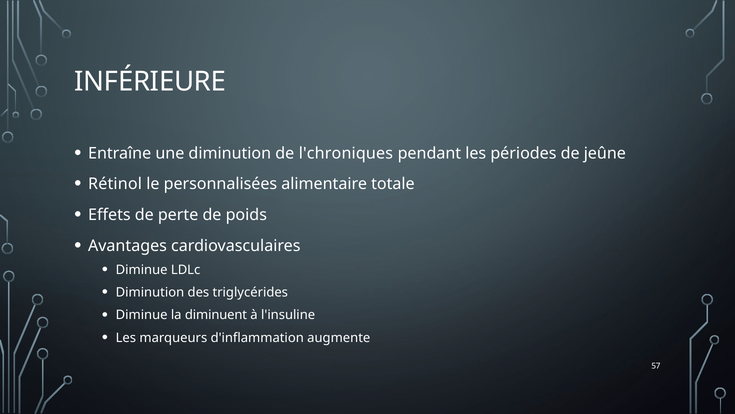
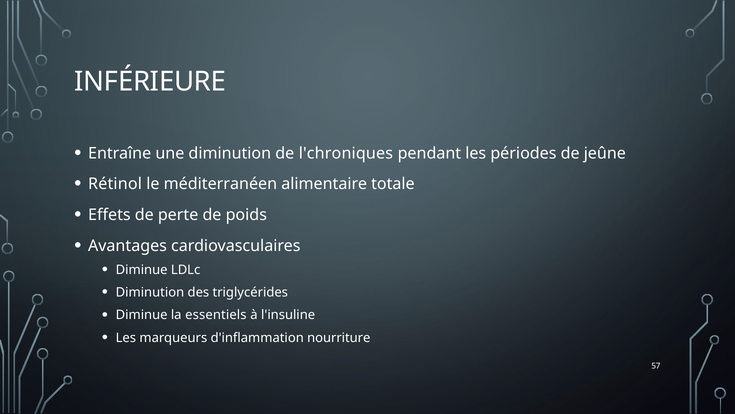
personnalisées: personnalisées -> méditerranéen
diminuent: diminuent -> essentiels
augmente: augmente -> nourriture
